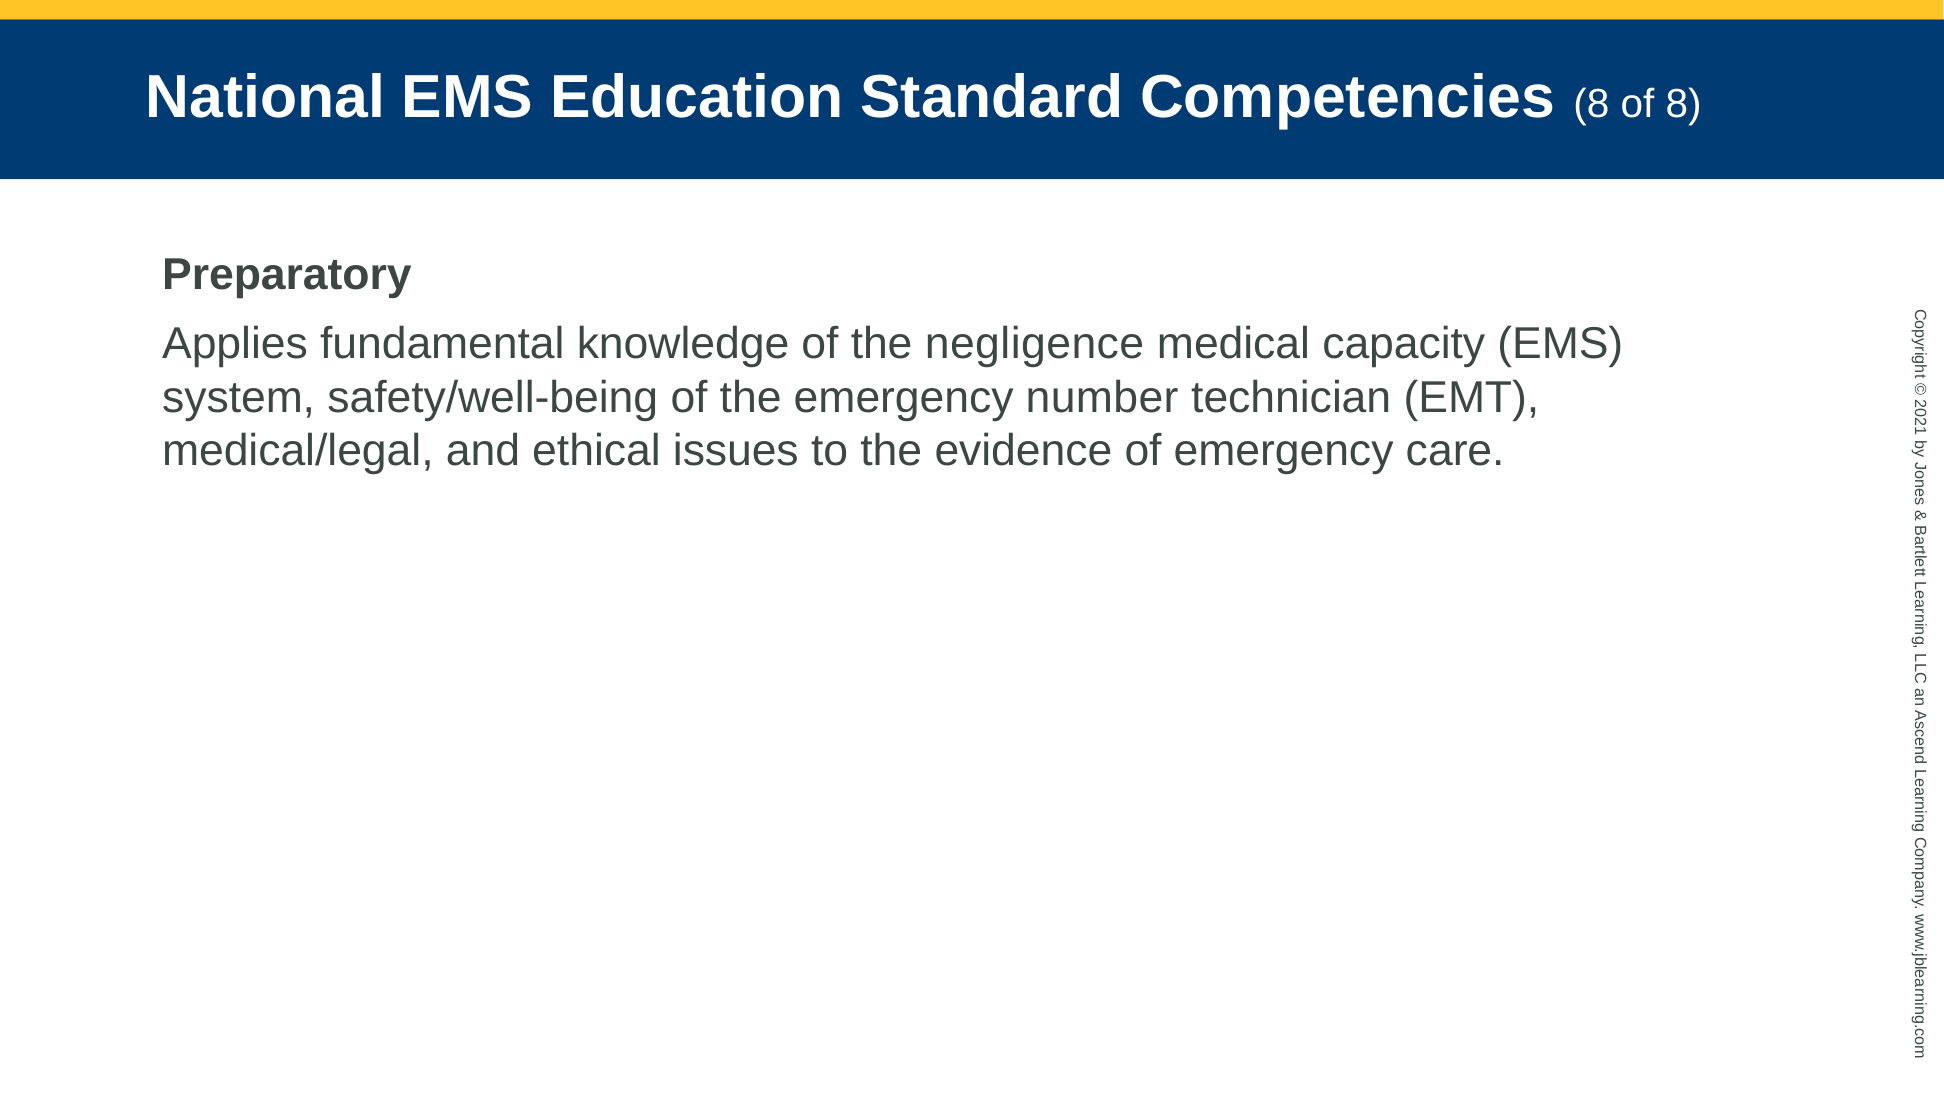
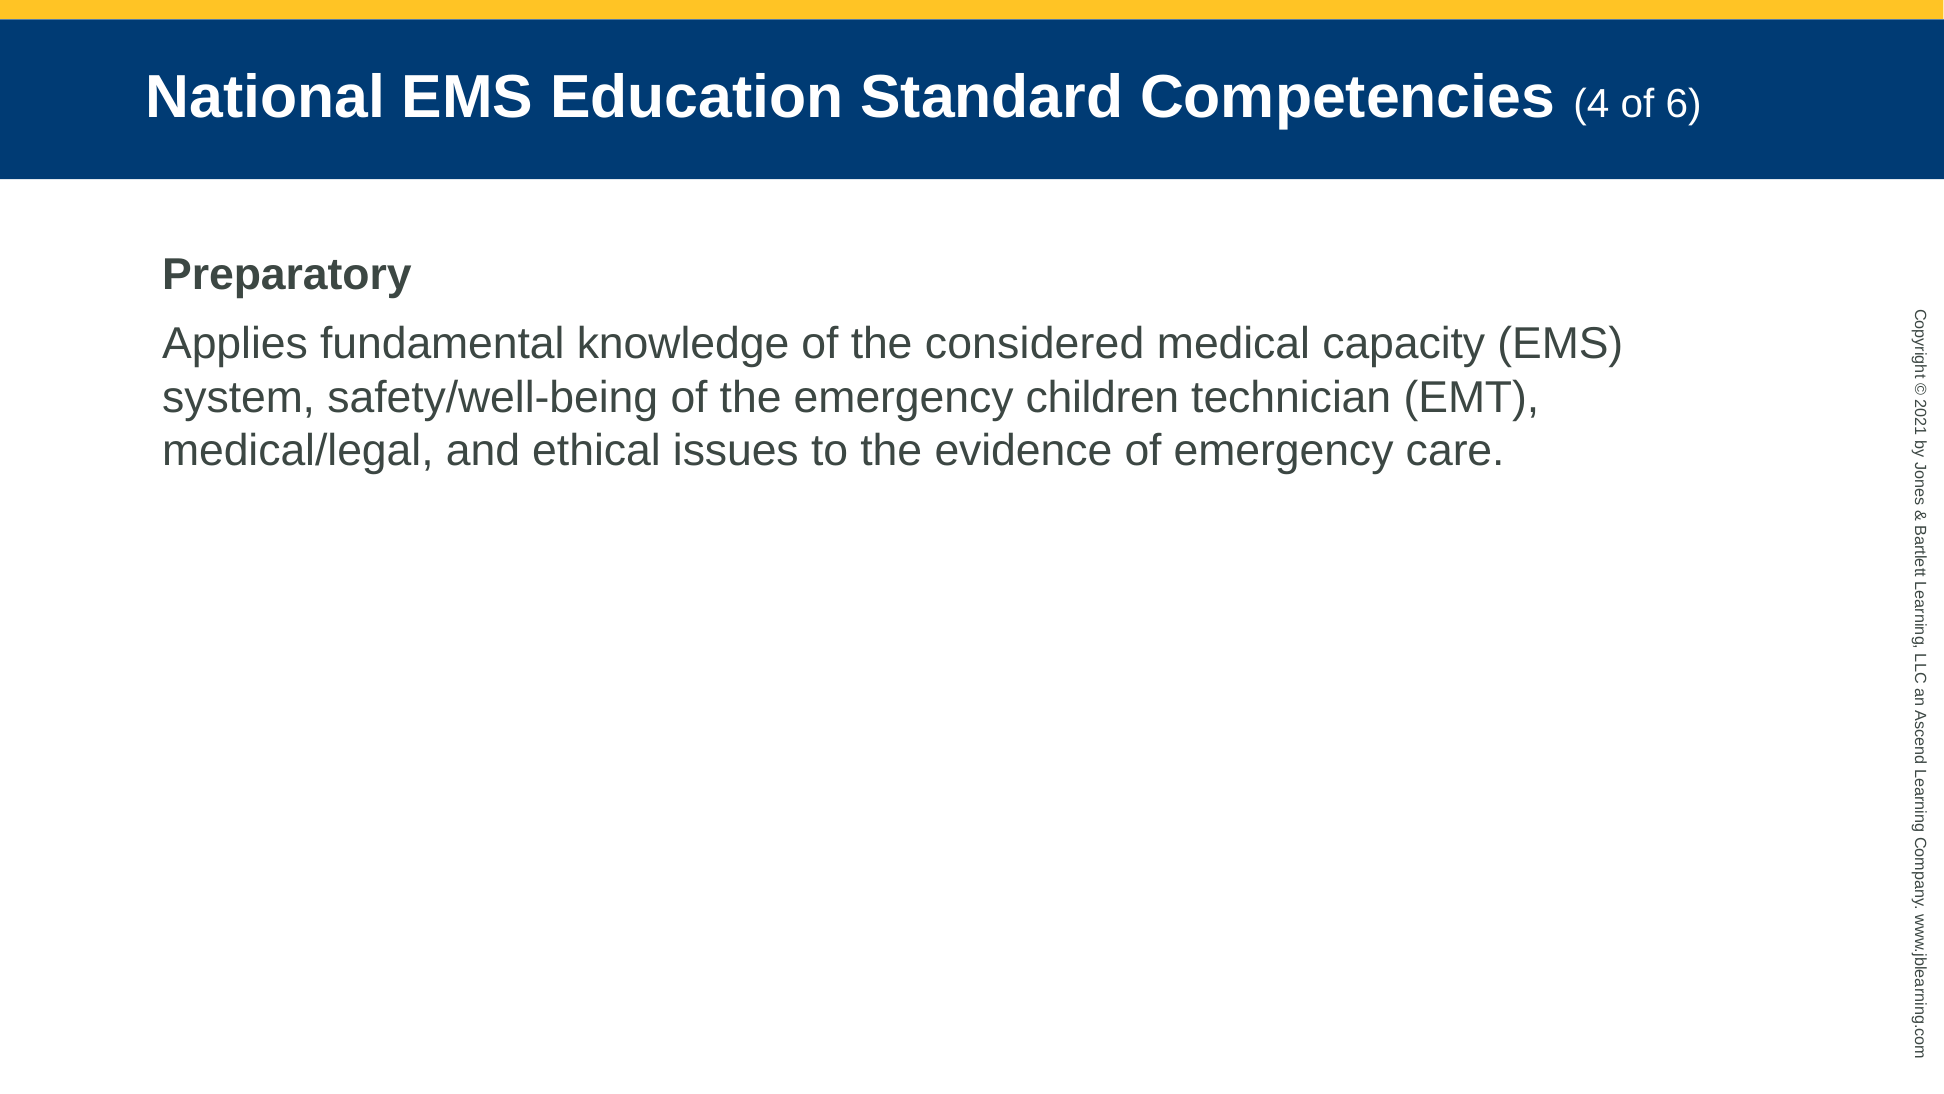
Competencies 8: 8 -> 4
of 8: 8 -> 6
negligence: negligence -> considered
number: number -> children
